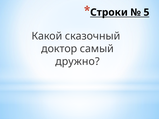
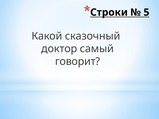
дружно: дружно -> говорит
